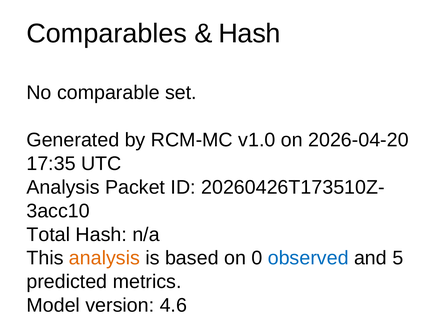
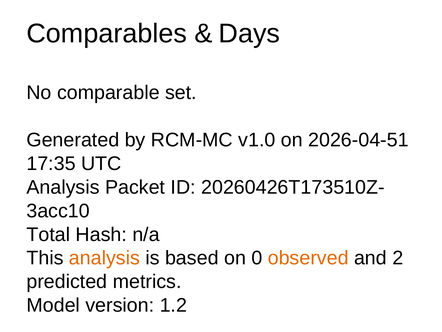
Hash at (249, 34): Hash -> Days
2026-04-20: 2026-04-20 -> 2026-04-51
observed colour: blue -> orange
5: 5 -> 2
4.6: 4.6 -> 1.2
